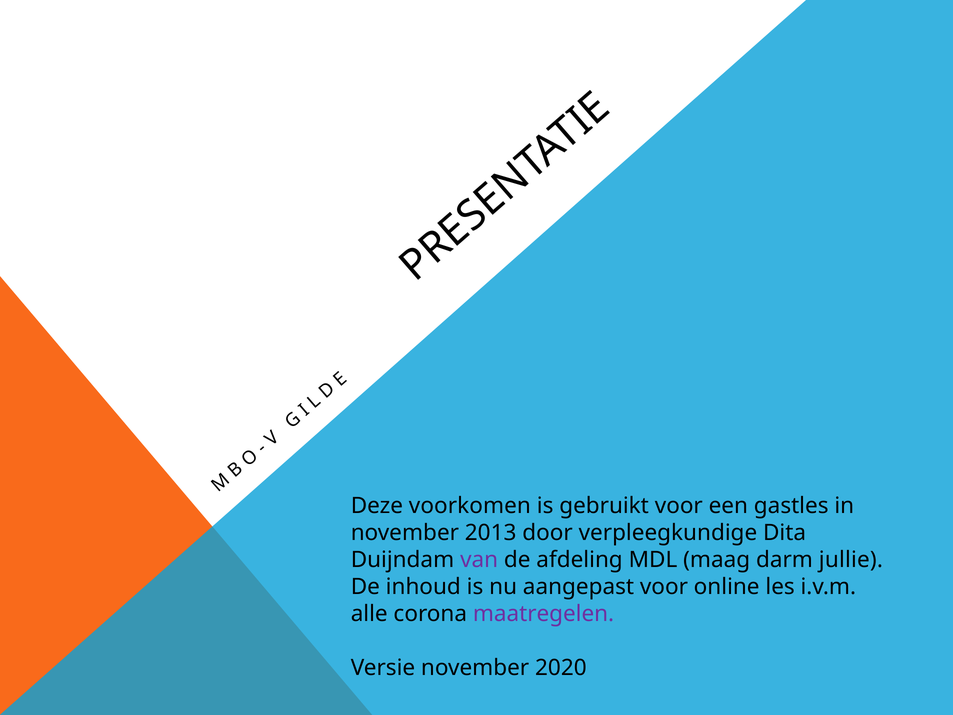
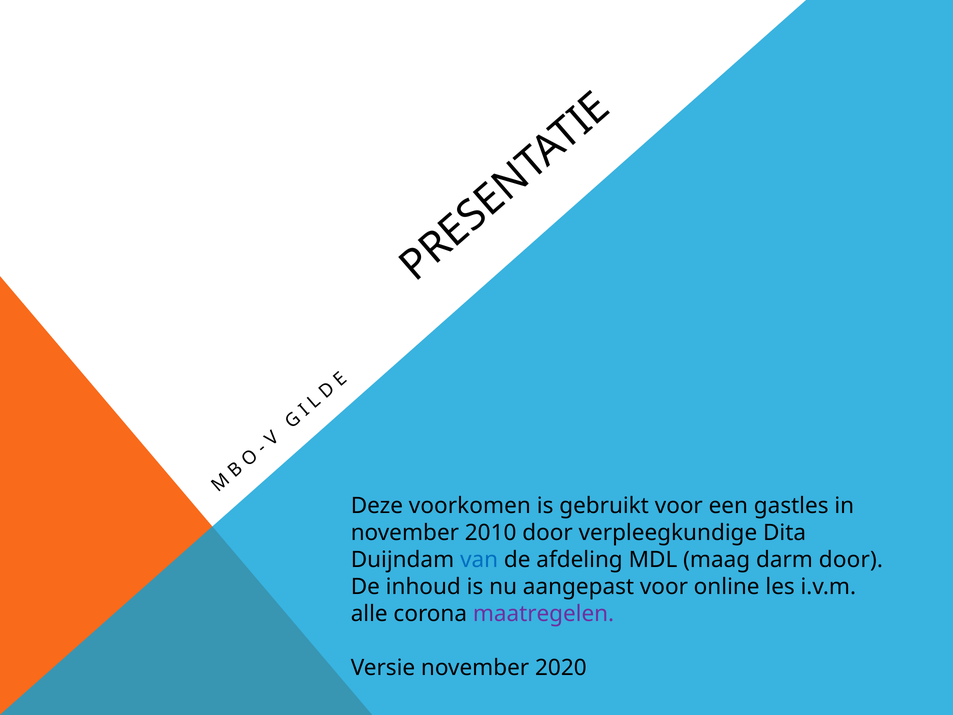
2013: 2013 -> 2010
van colour: purple -> blue
darm jullie: jullie -> door
